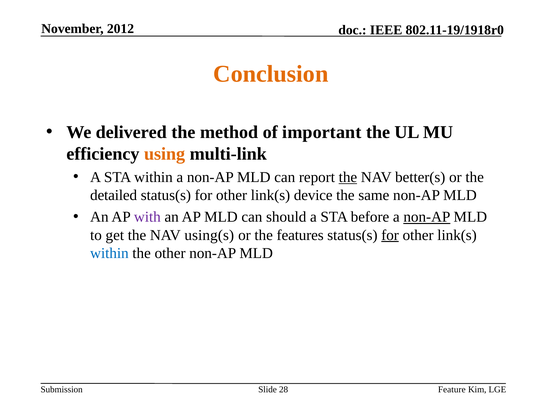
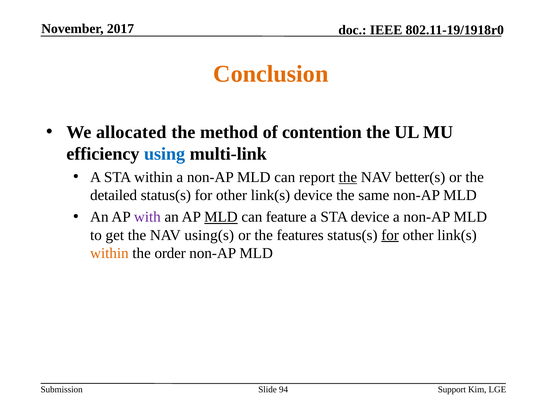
2012: 2012 -> 2017
delivered: delivered -> allocated
important: important -> contention
using colour: orange -> blue
MLD at (221, 217) underline: none -> present
should: should -> feature
STA before: before -> device
non-AP at (427, 217) underline: present -> none
within at (109, 253) colour: blue -> orange
the other: other -> order
28: 28 -> 94
Feature: Feature -> Support
